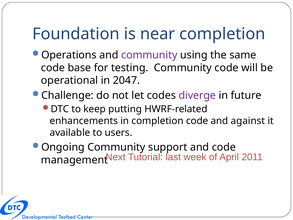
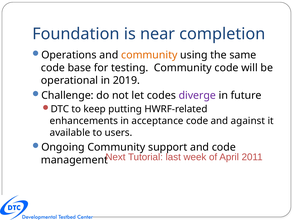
community at (149, 55) colour: purple -> orange
2047: 2047 -> 2019
in completion: completion -> acceptance
